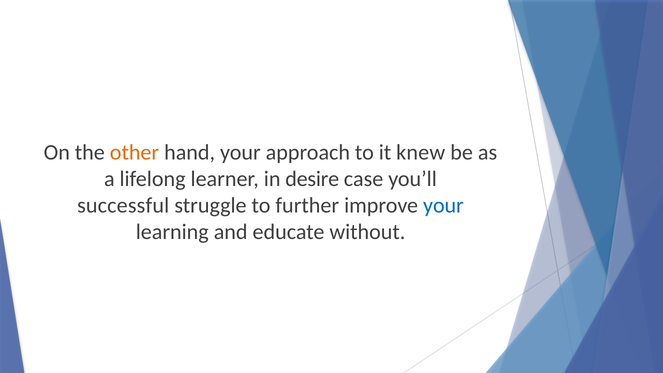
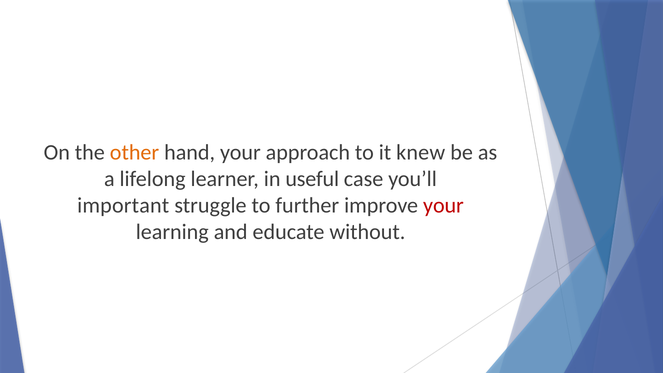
desire: desire -> useful
successful: successful -> important
your at (443, 205) colour: blue -> red
